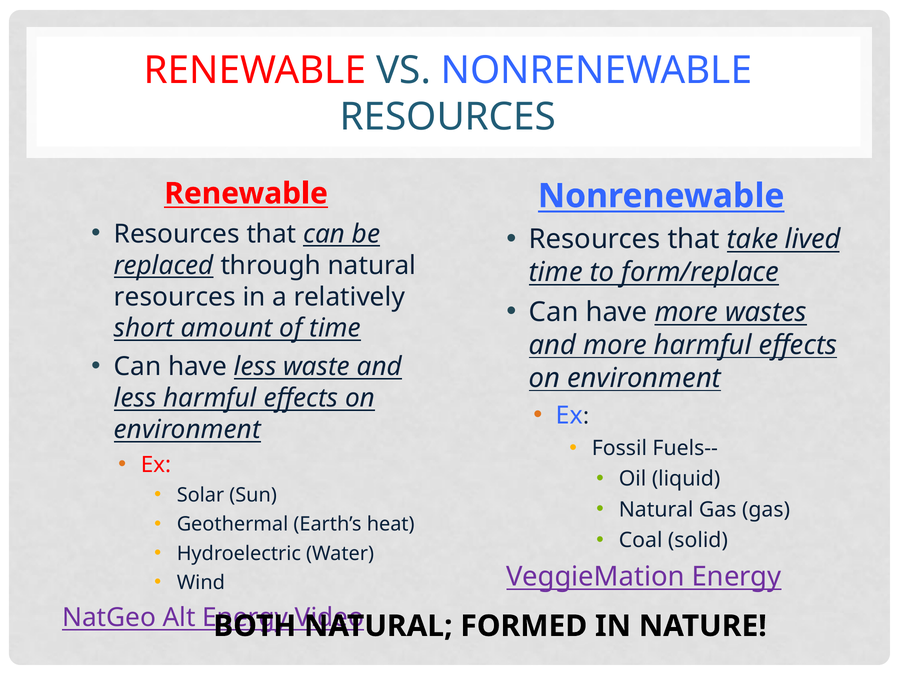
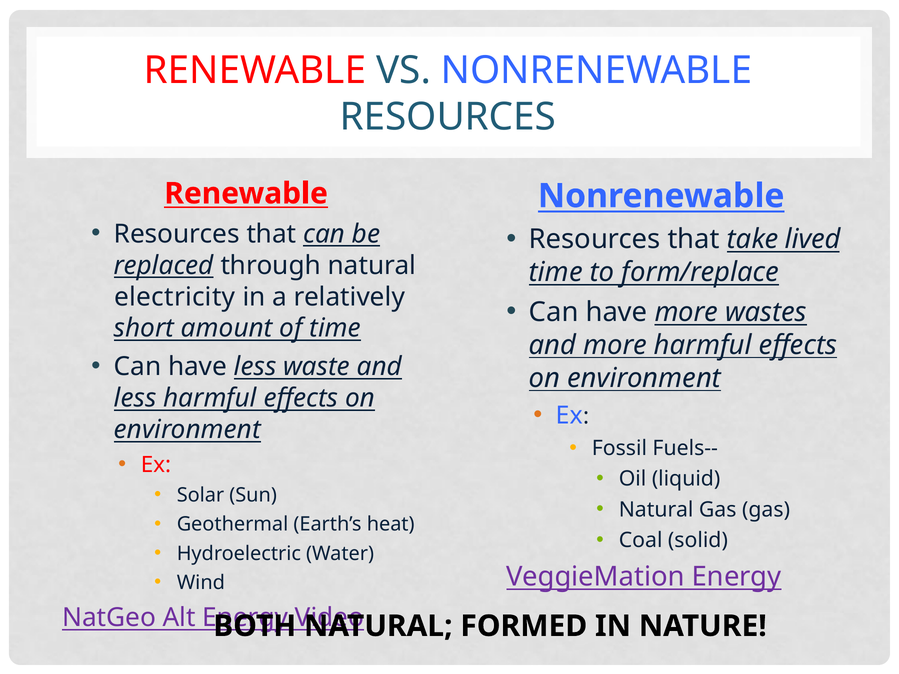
resources at (175, 297): resources -> electricity
